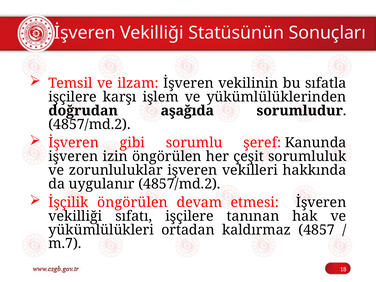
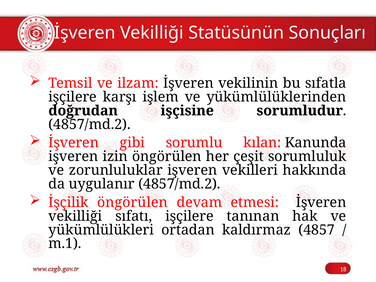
aşağıda: aşağıda -> işçisine
şeref: şeref -> kılan
m.7: m.7 -> m.1
